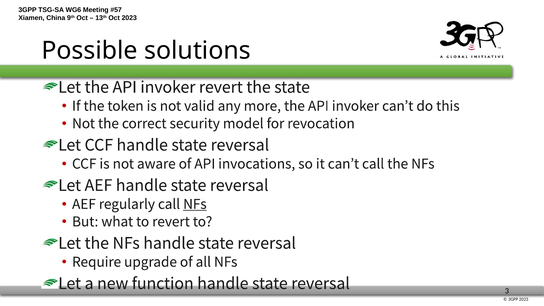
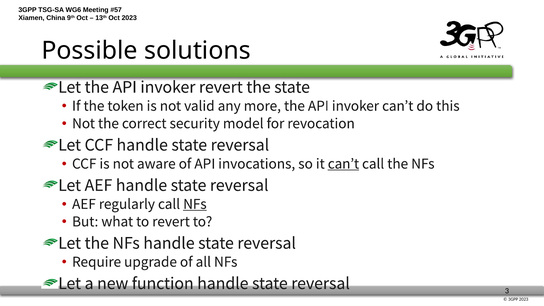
can’t at (343, 164) underline: none -> present
